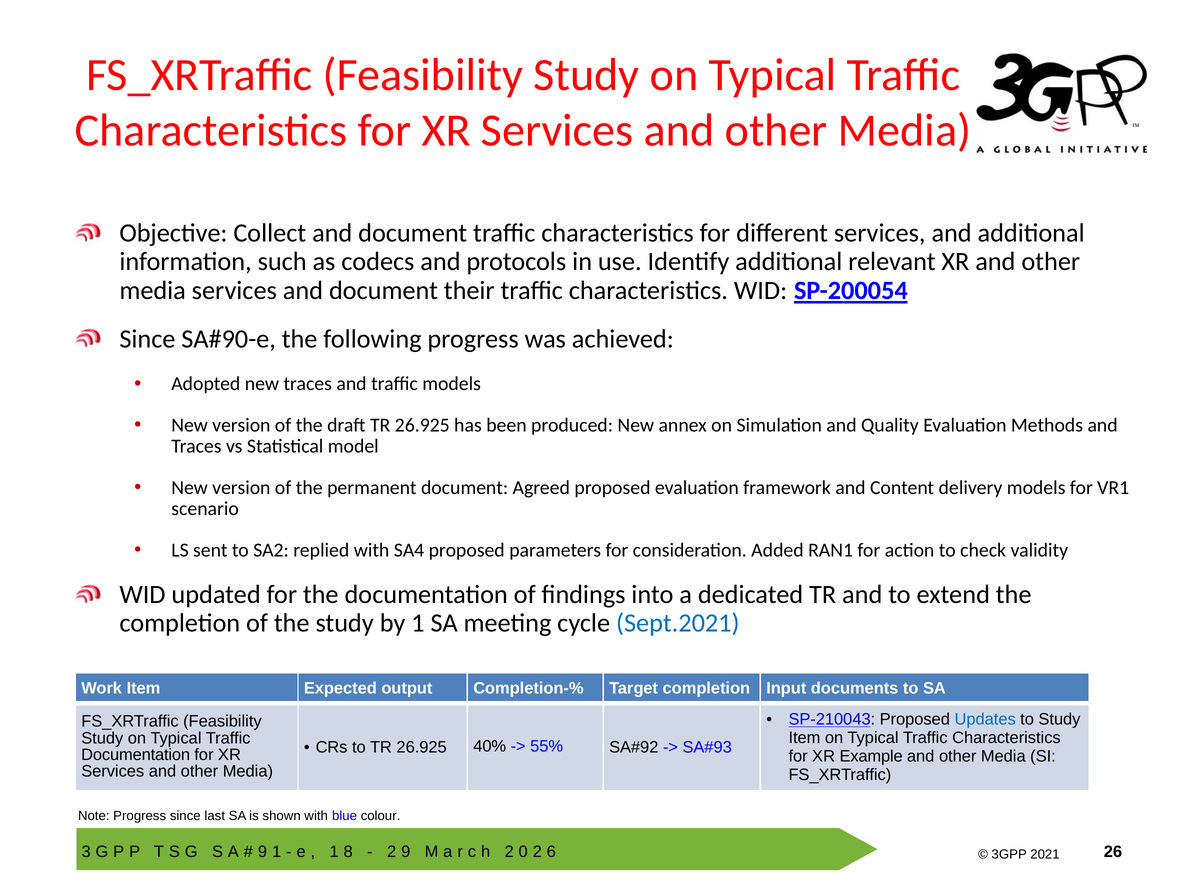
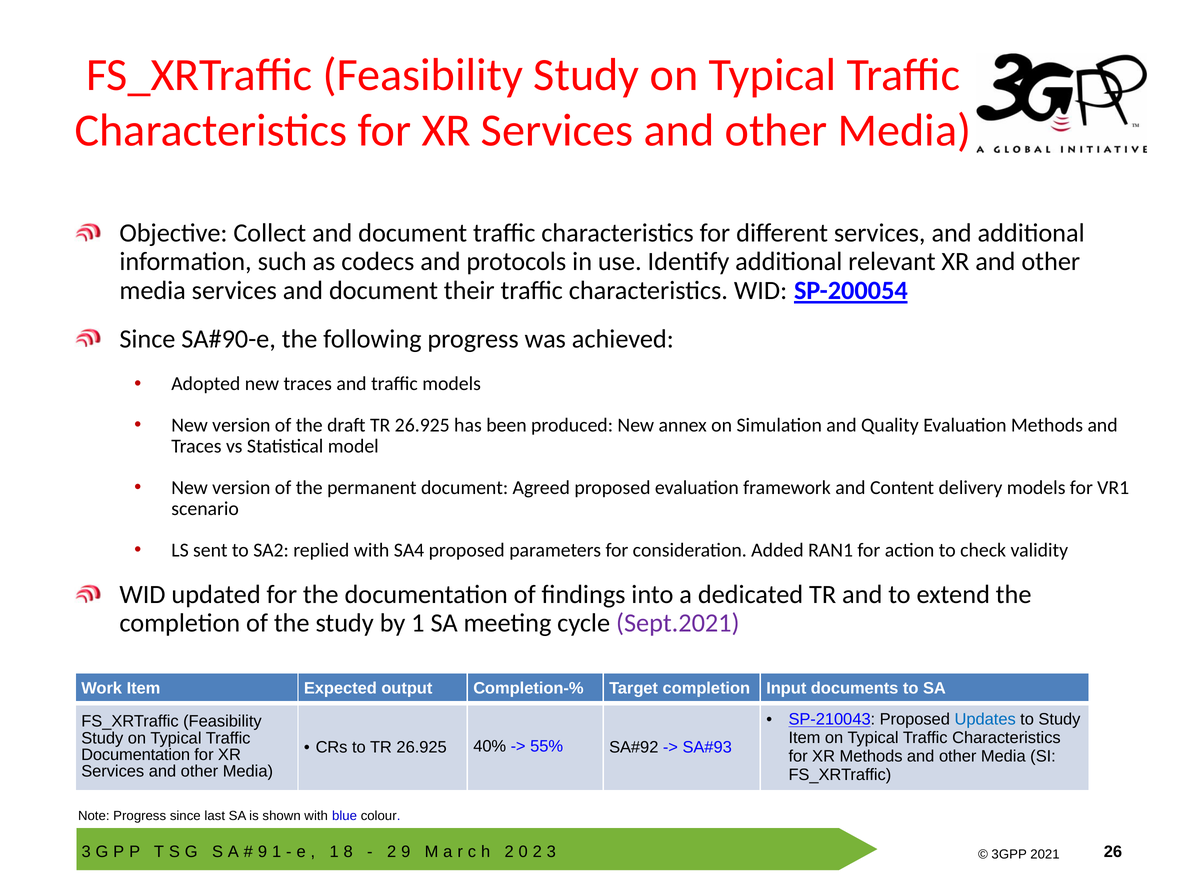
Sept.2021 colour: blue -> purple
XR Example: Example -> Methods
6 at (551, 851): 6 -> 3
